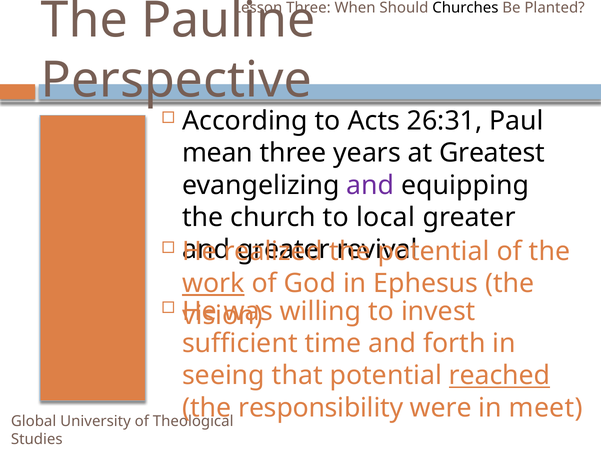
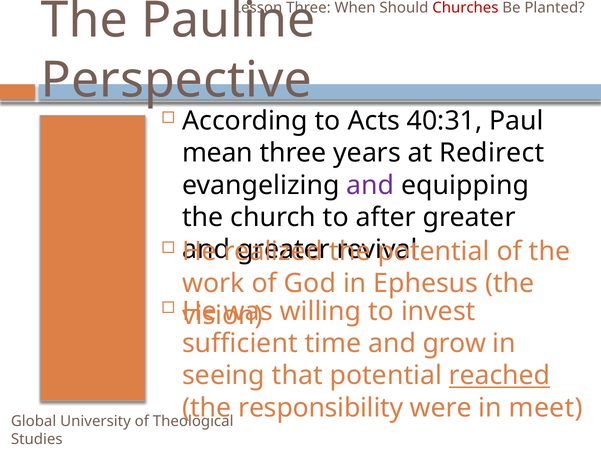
Churches colour: black -> red
26:31: 26:31 -> 40:31
Greatest: Greatest -> Redirect
local: local -> after
work underline: present -> none
forth: forth -> grow
